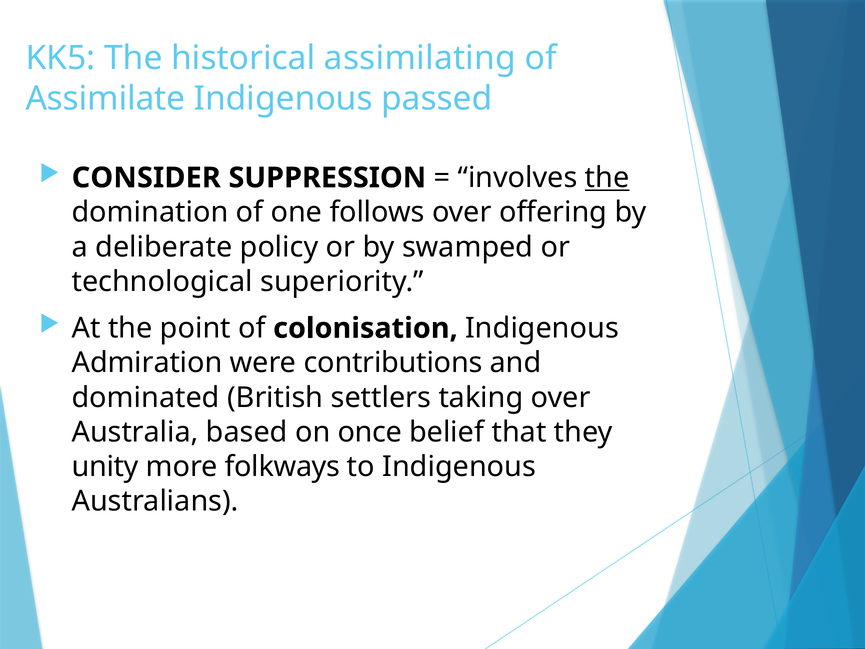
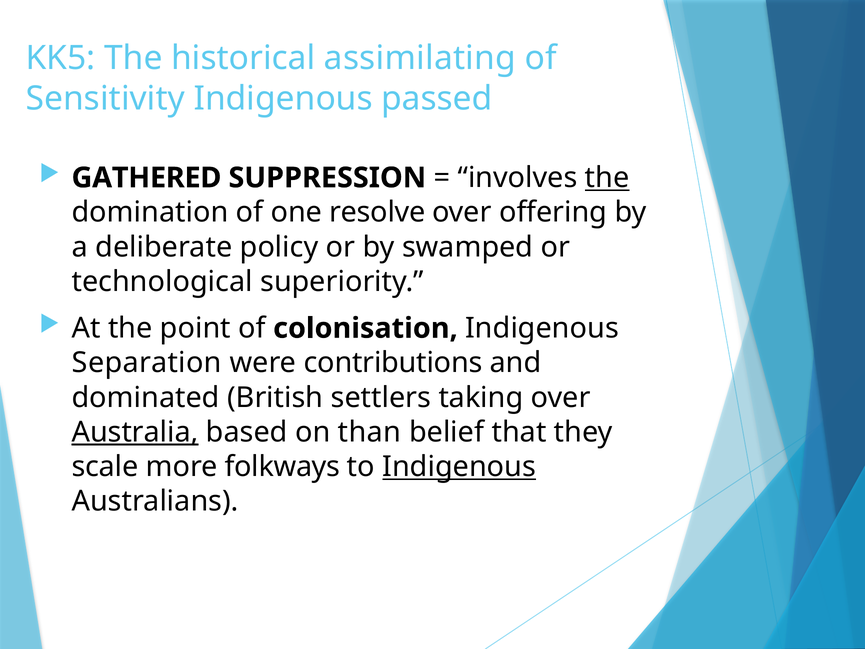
Assimilate: Assimilate -> Sensitivity
CONSIDER: CONSIDER -> GATHERED
follows: follows -> resolve
Admiration: Admiration -> Separation
Australia underline: none -> present
once: once -> than
unity: unity -> scale
Indigenous at (459, 467) underline: none -> present
